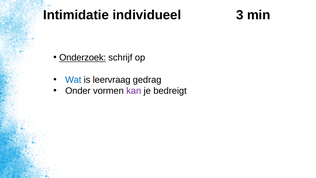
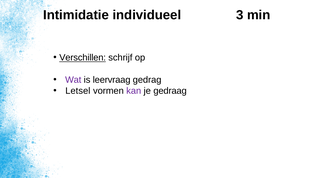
Onderzoek: Onderzoek -> Verschillen
Wat colour: blue -> purple
Onder: Onder -> Letsel
bedreigt: bedreigt -> gedraag
